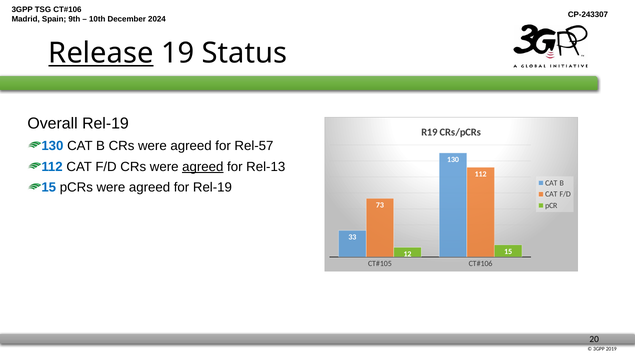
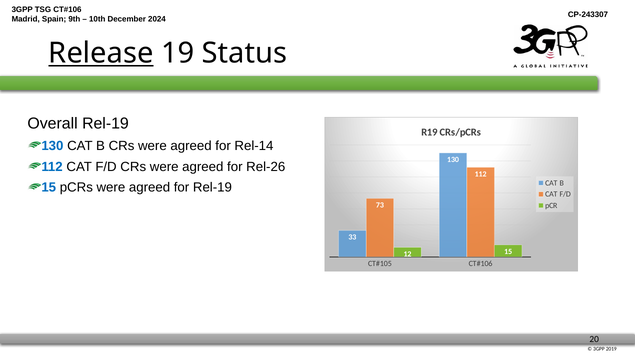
Rel-57: Rel-57 -> Rel-14
agreed at (203, 167) underline: present -> none
Rel-13: Rel-13 -> Rel-26
